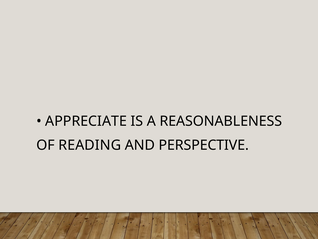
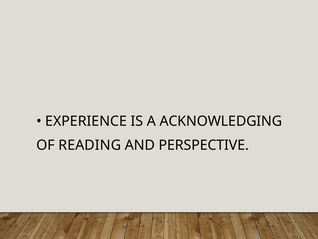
APPRECIATE: APPRECIATE -> EXPERIENCE
REASONABLENESS: REASONABLENESS -> ACKNOWLEDGING
